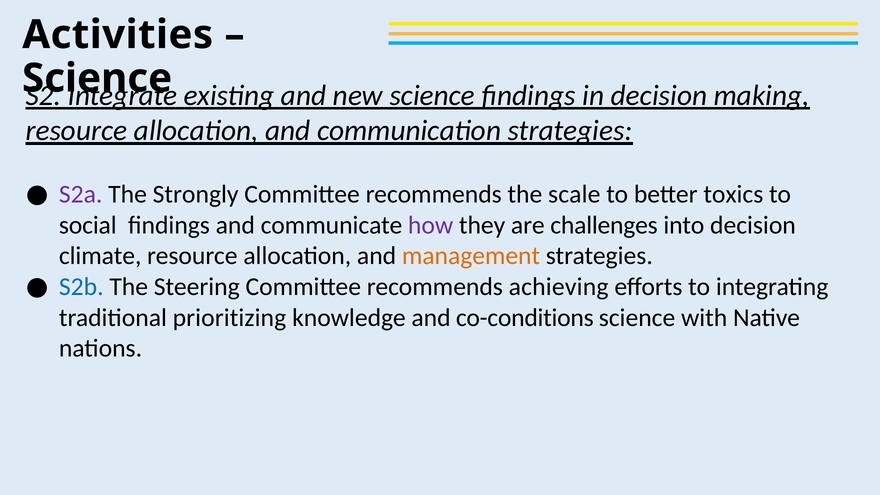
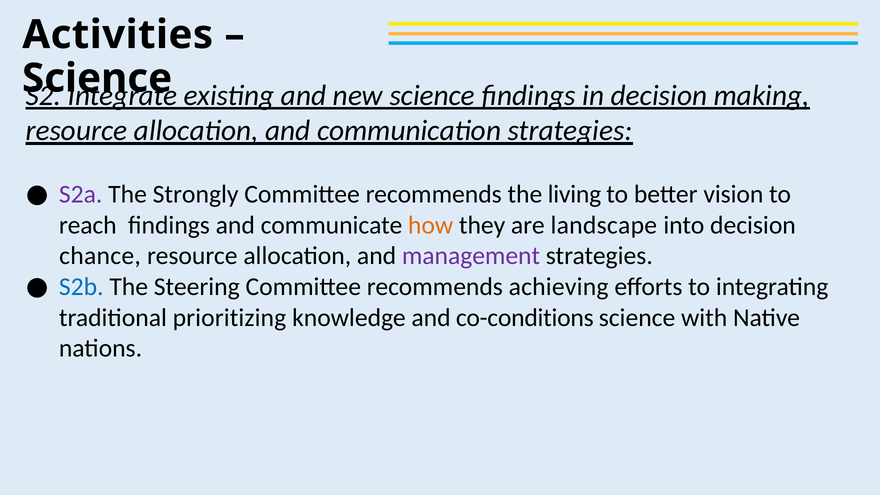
scale: scale -> living
toxics: toxics -> vision
social: social -> reach
how colour: purple -> orange
challenges: challenges -> landscape
climate: climate -> chance
management colour: orange -> purple
